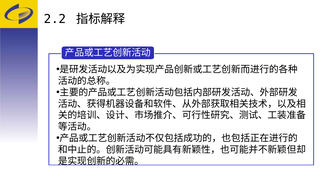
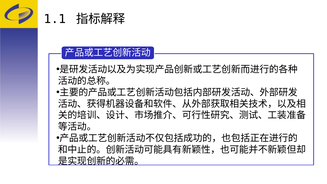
2.2: 2.2 -> 1.1
